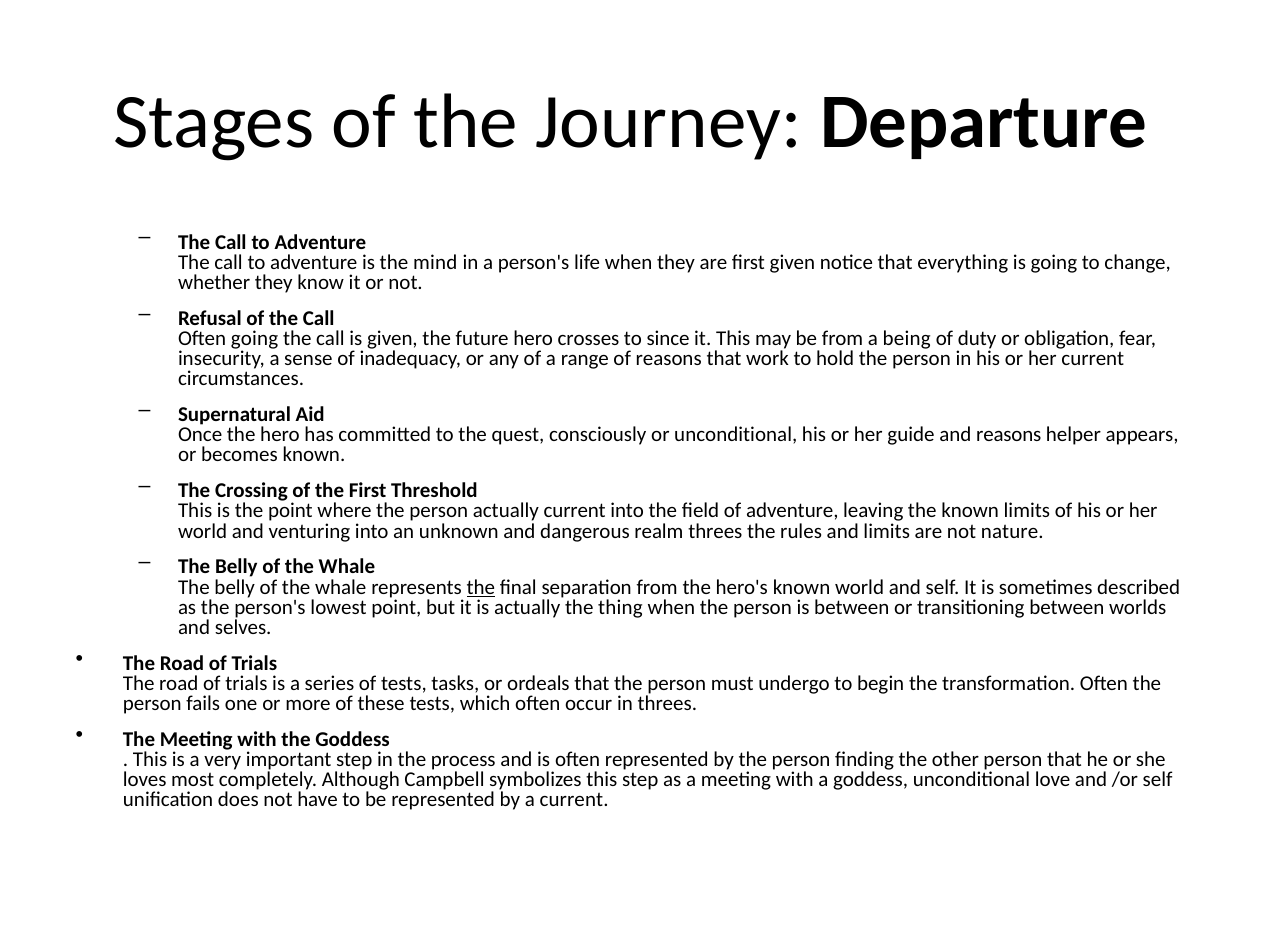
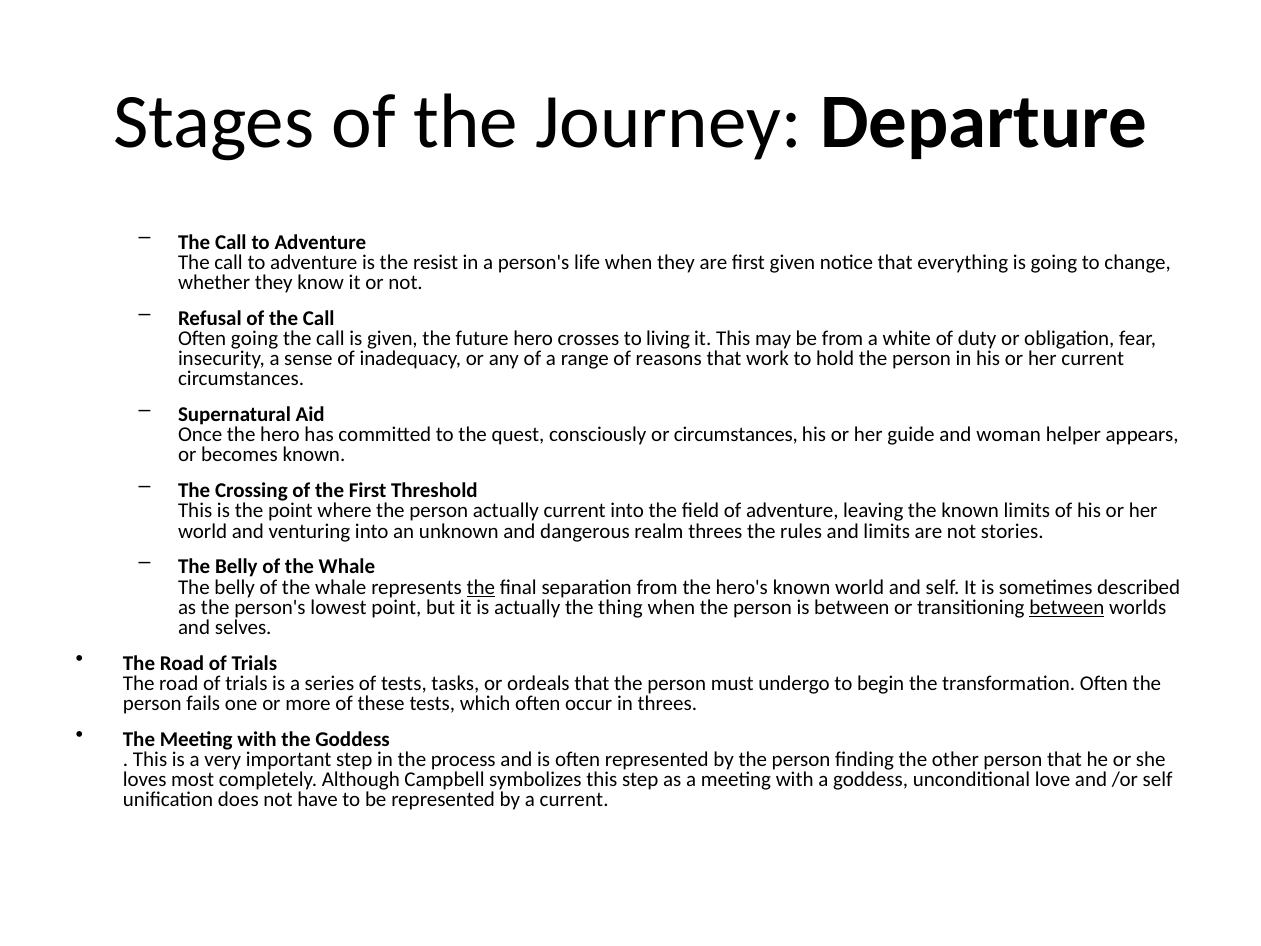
mind: mind -> resist
since: since -> living
being: being -> white
or unconditional: unconditional -> circumstances
and reasons: reasons -> woman
nature: nature -> stories
between at (1067, 607) underline: none -> present
